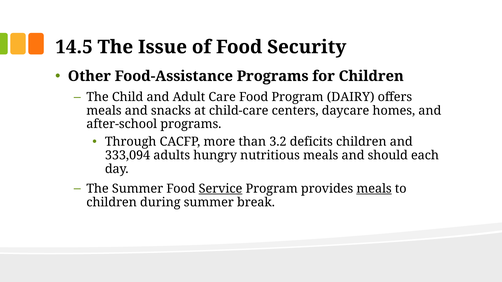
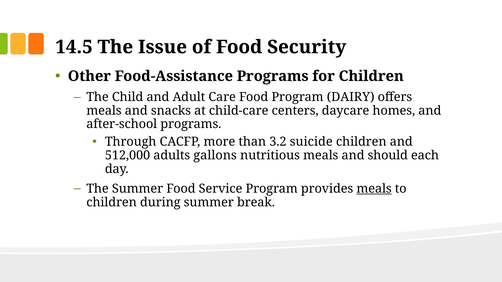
deficits: deficits -> suicide
333,094: 333,094 -> 512,000
hungry: hungry -> gallons
Service underline: present -> none
